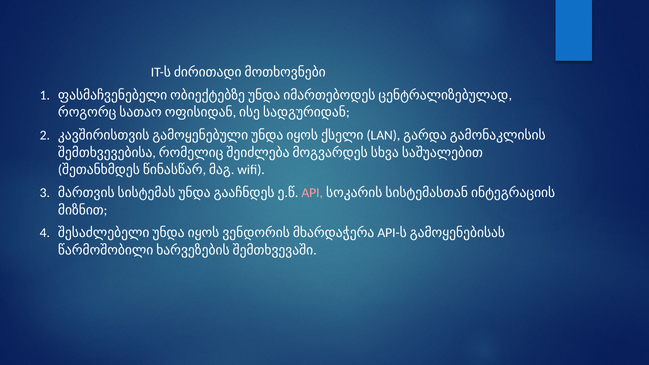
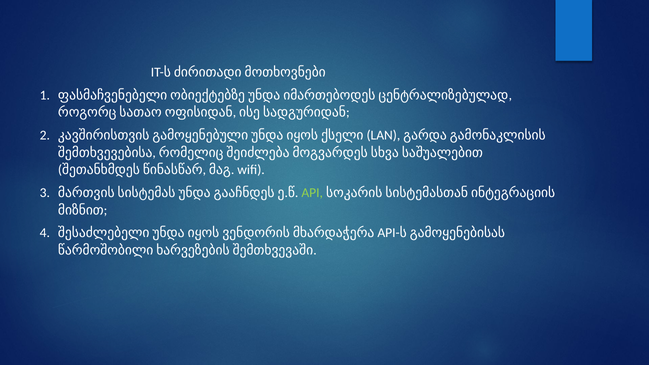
API colour: pink -> light green
